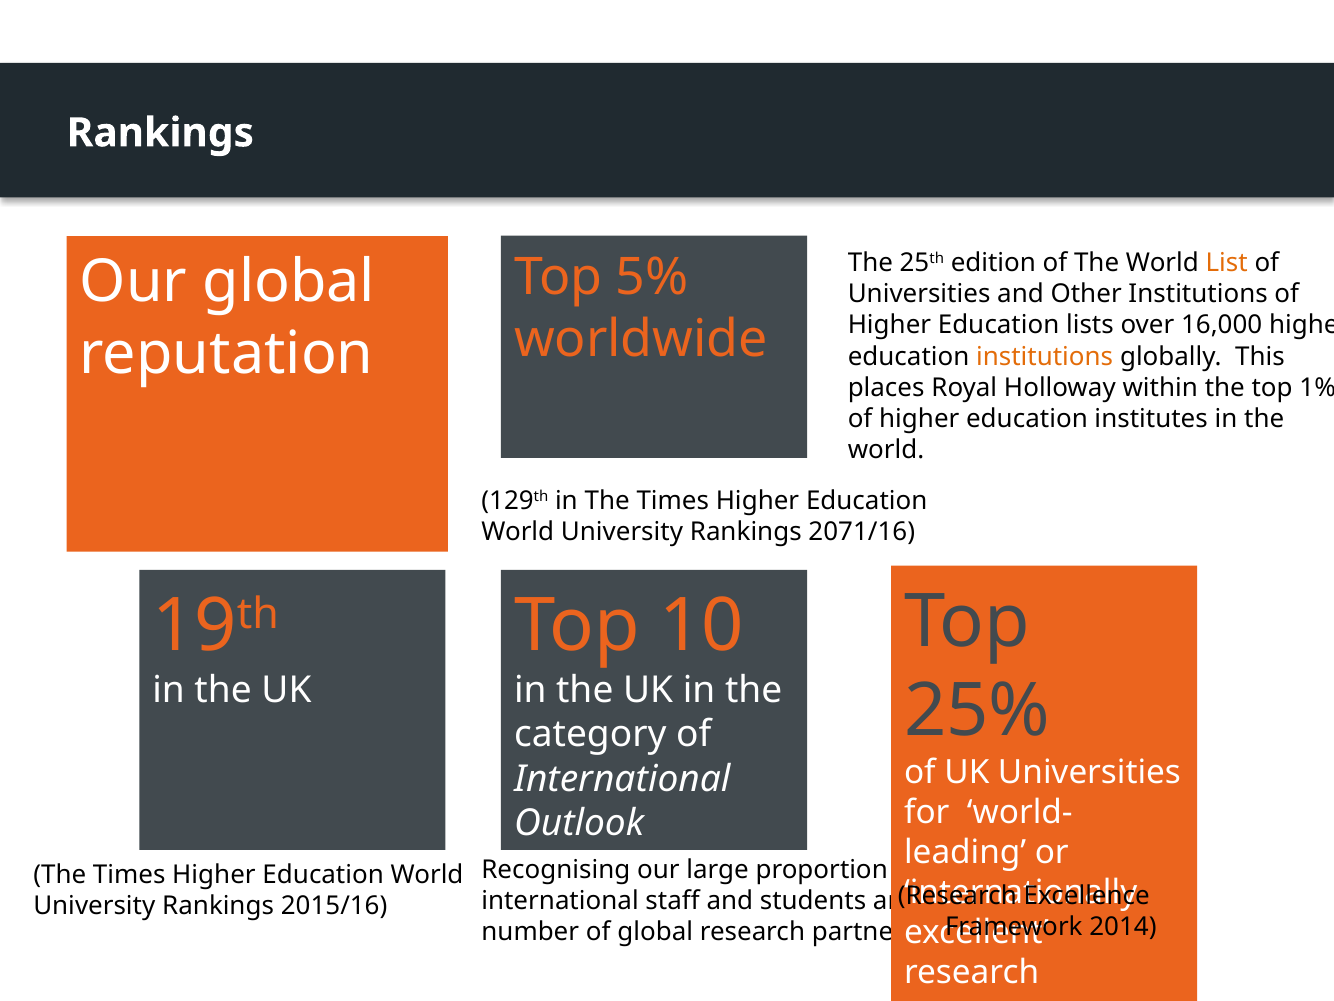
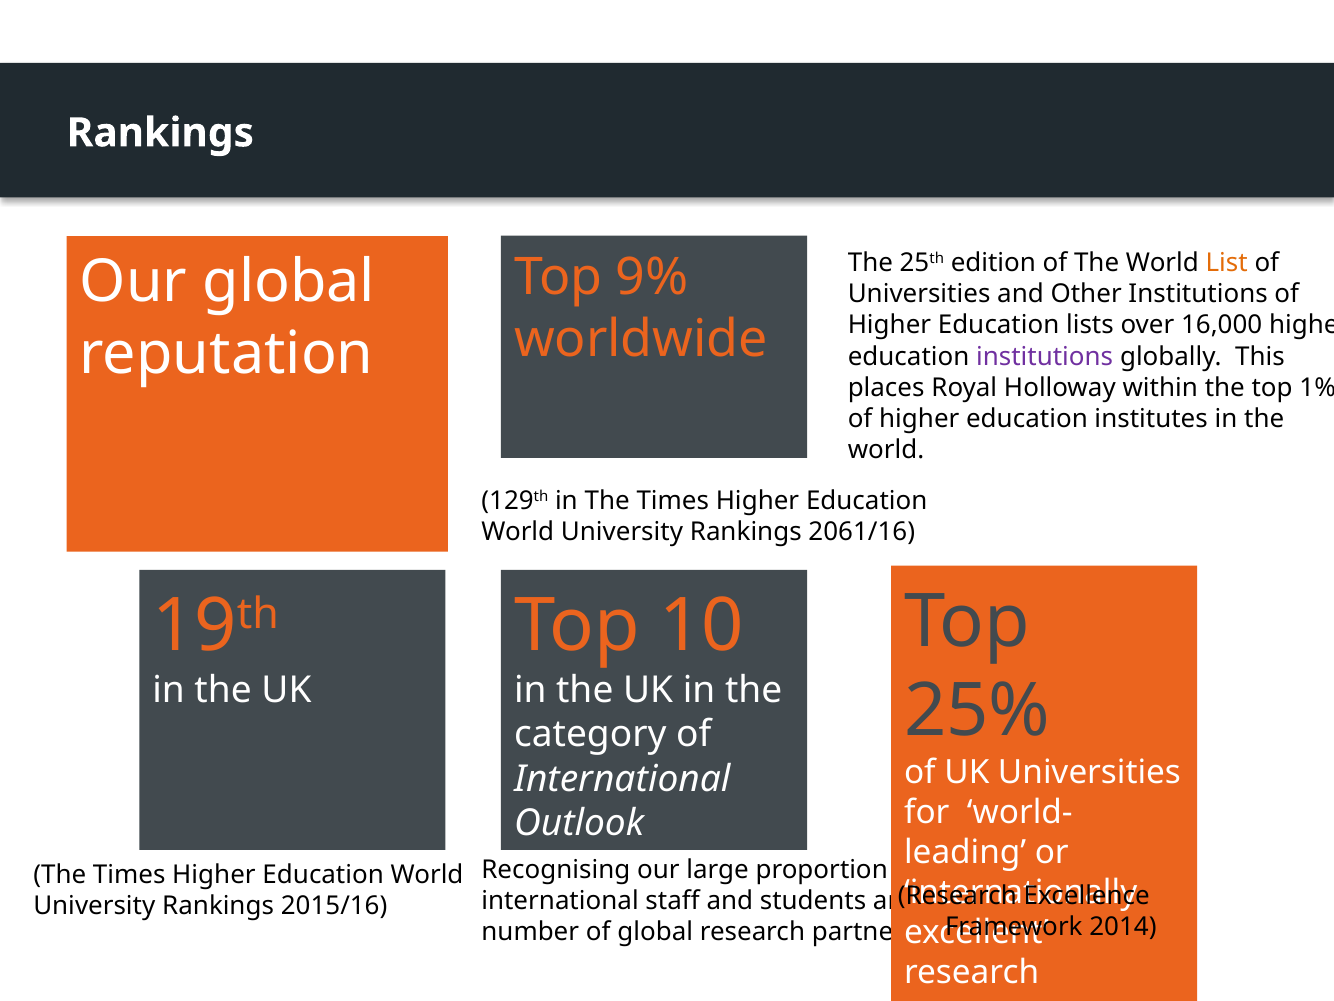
5%: 5% -> 9%
institutions at (1045, 356) colour: orange -> purple
2071/16: 2071/16 -> 2061/16
